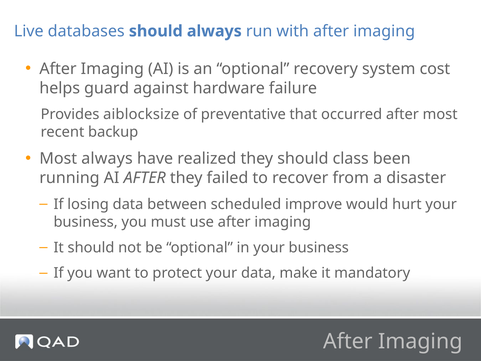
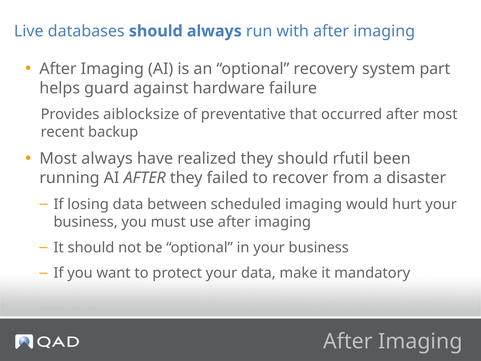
cost: cost -> part
class: class -> rfutil
scheduled improve: improve -> imaging
